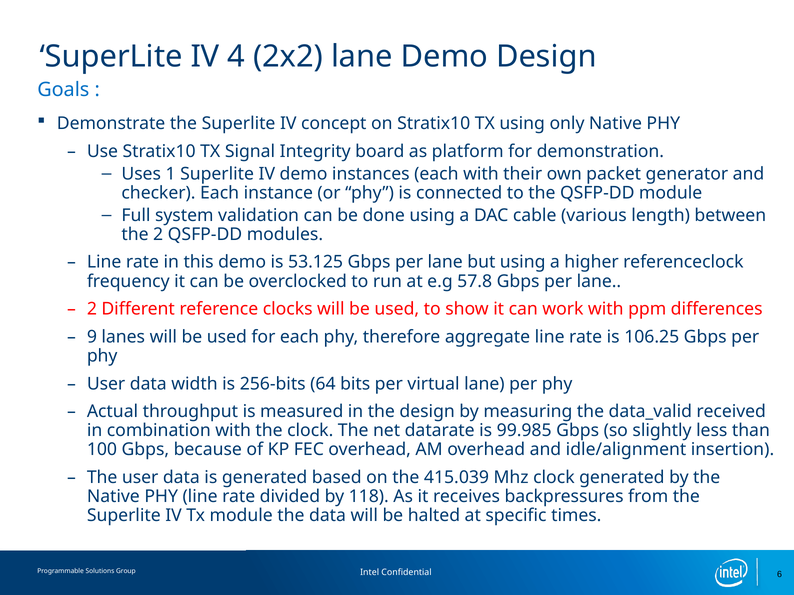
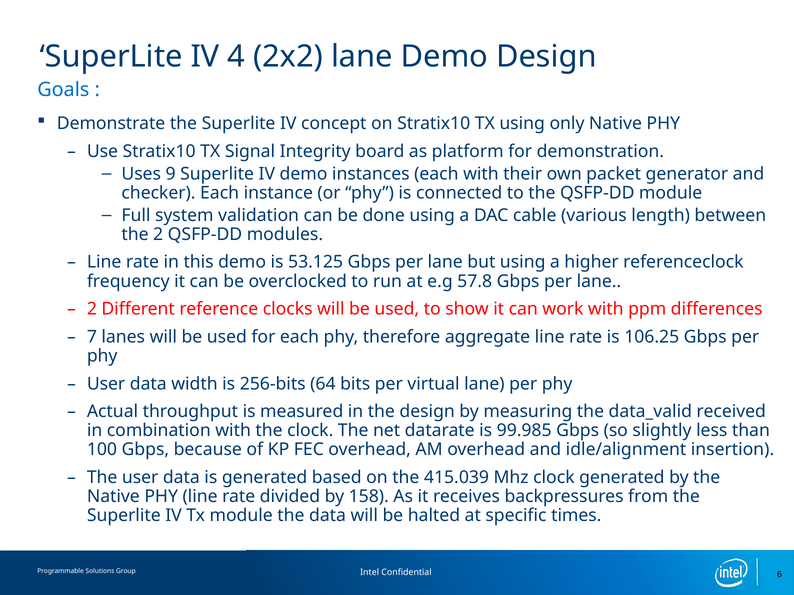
1: 1 -> 9
9: 9 -> 7
118: 118 -> 158
